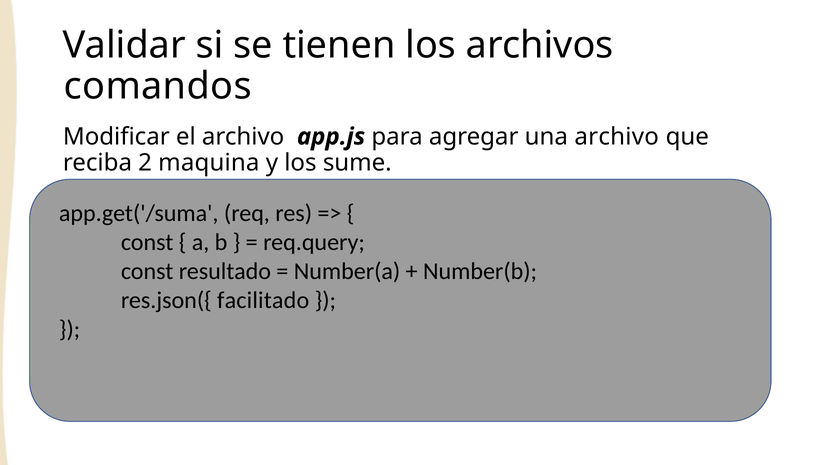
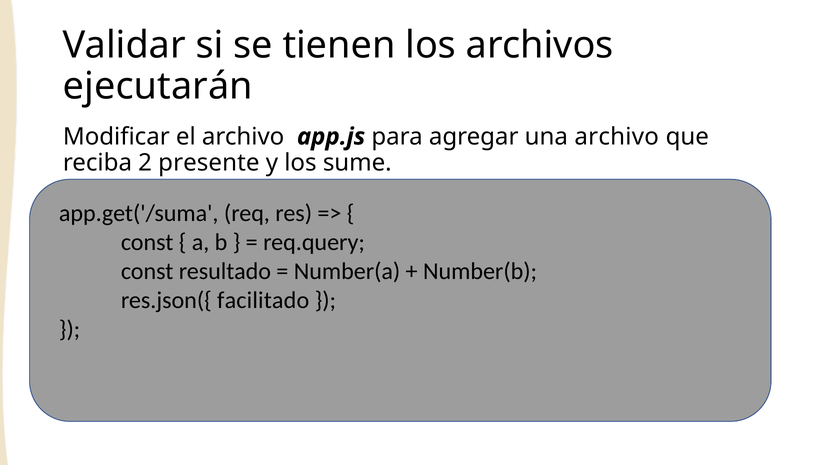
comandos: comandos -> ejecutarán
maquina: maquina -> presente
